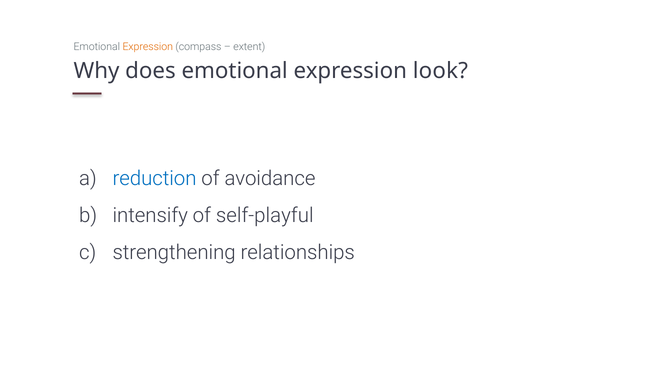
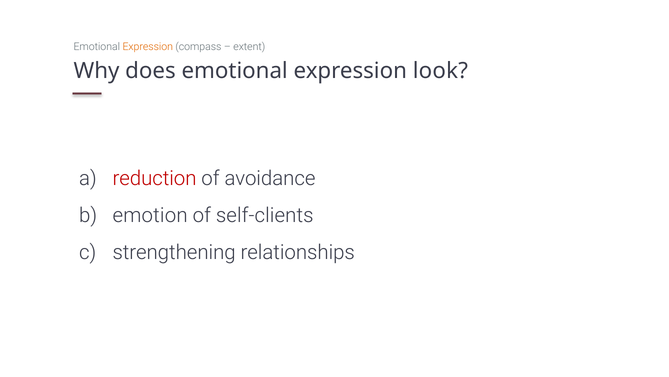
reduction colour: blue -> red
intensify: intensify -> emotion
self-playful: self-playful -> self-clients
